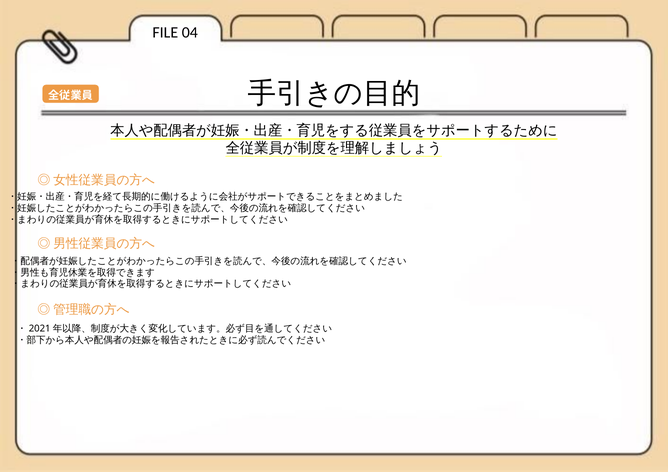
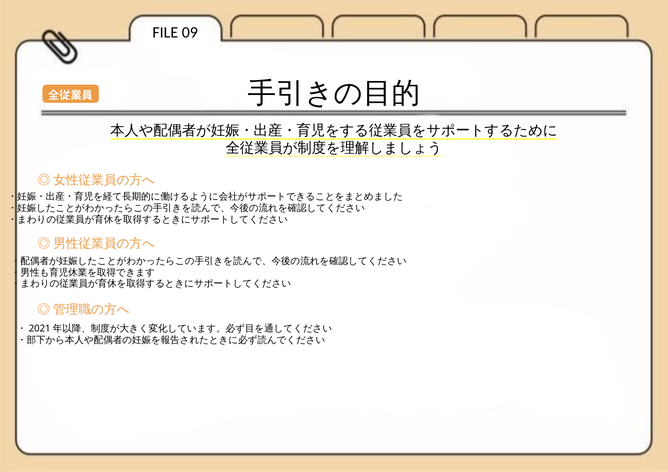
04: 04 -> 09
